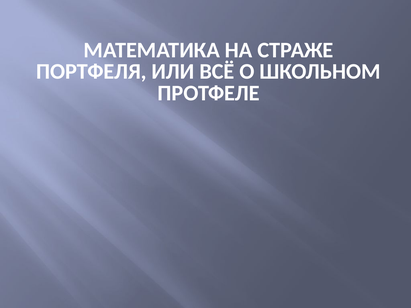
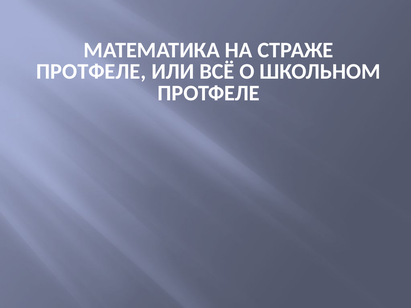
ПОРТФЕЛЯ at (91, 72): ПОРТФЕЛЯ -> ПРОТФЕЛЕ
